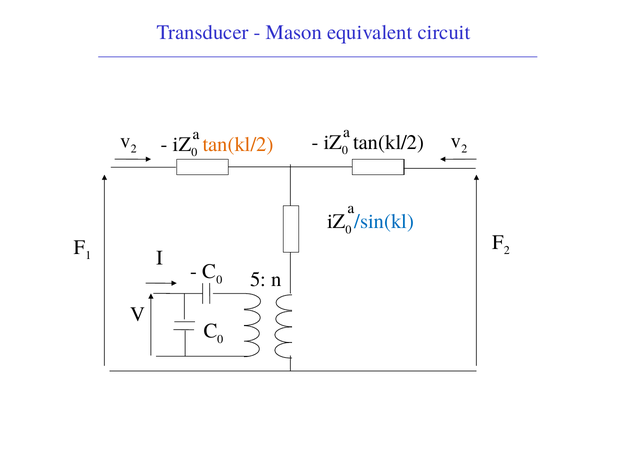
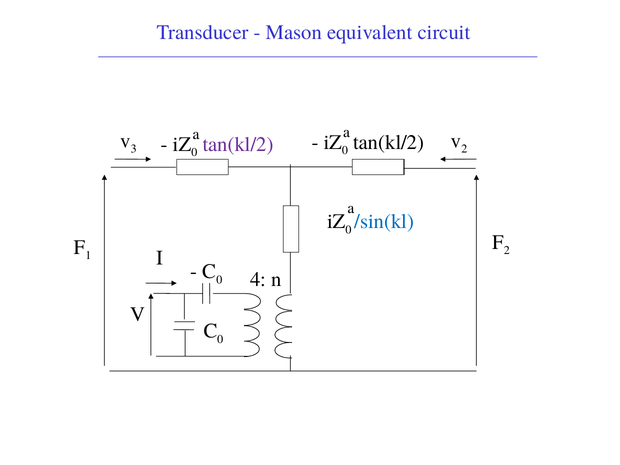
2 at (134, 149): 2 -> 3
tan(kl/2 at (238, 144) colour: orange -> purple
5: 5 -> 4
